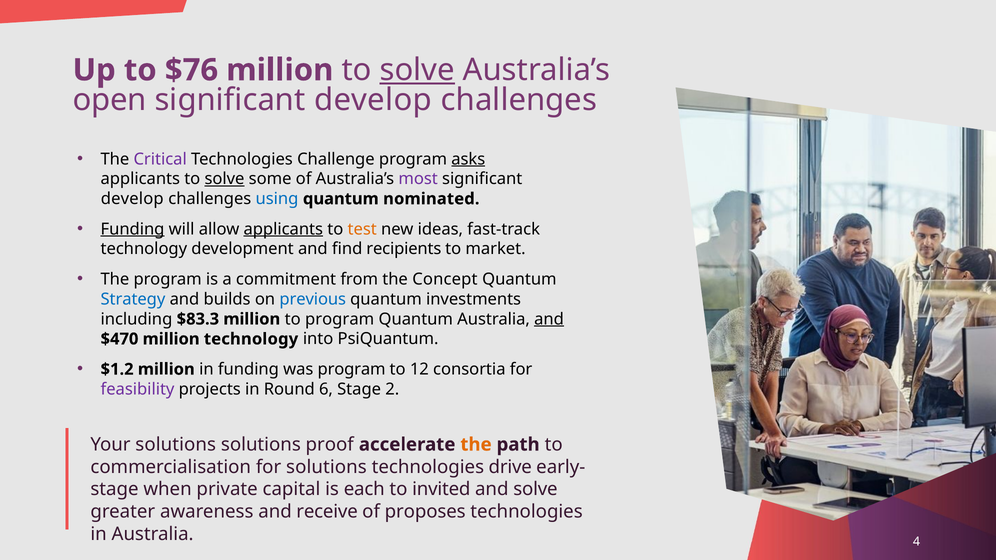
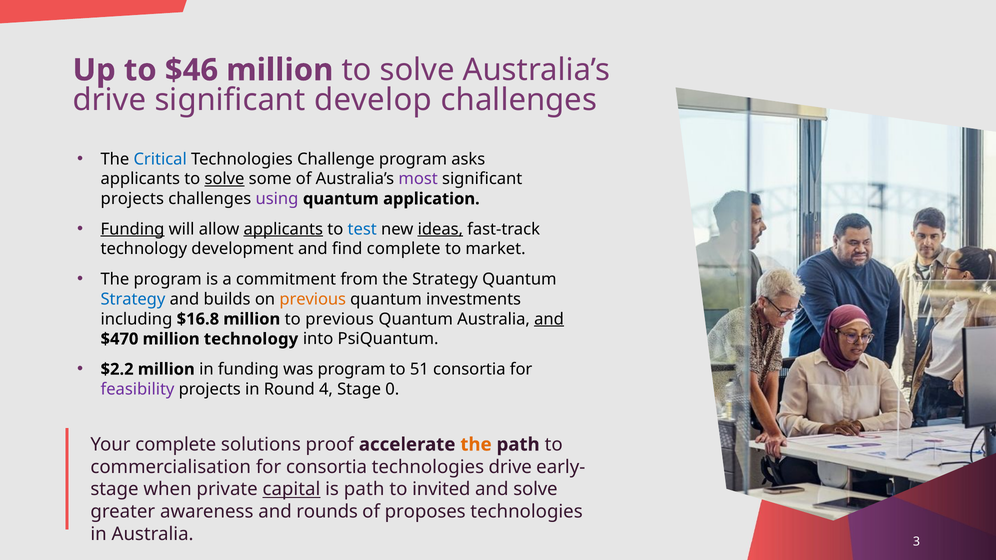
$76: $76 -> $46
solve at (417, 70) underline: present -> none
open at (110, 100): open -> drive
Critical colour: purple -> blue
asks underline: present -> none
develop at (132, 199): develop -> projects
using colour: blue -> purple
nominated: nominated -> application
test colour: orange -> blue
ideas underline: none -> present
find recipients: recipients -> complete
the Concept: Concept -> Strategy
previous at (313, 299) colour: blue -> orange
$83.3: $83.3 -> $16.8
to program: program -> previous
$1.2: $1.2 -> $2.2
12: 12 -> 51
6: 6 -> 4
2: 2 -> 0
Your solutions: solutions -> complete
for solutions: solutions -> consortia
capital underline: none -> present
is each: each -> path
receive: receive -> rounds
4: 4 -> 3
